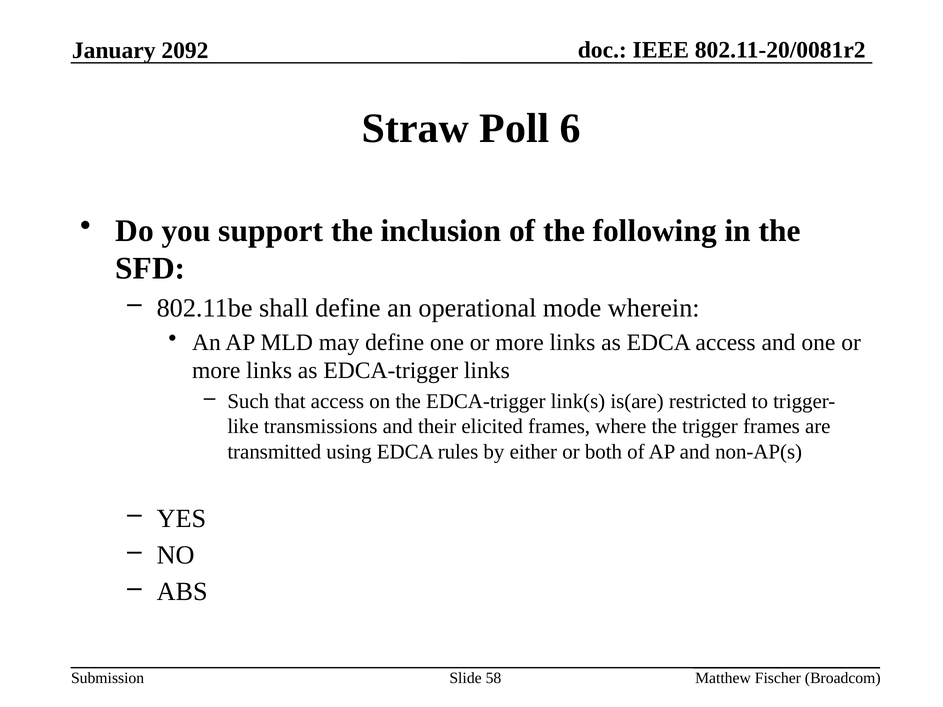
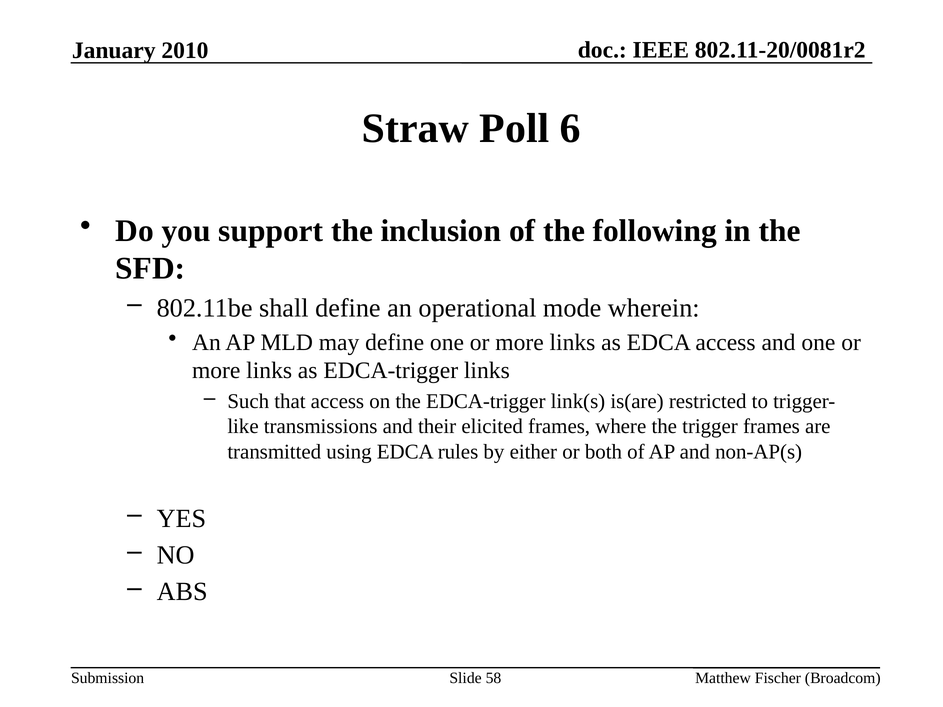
2092: 2092 -> 2010
